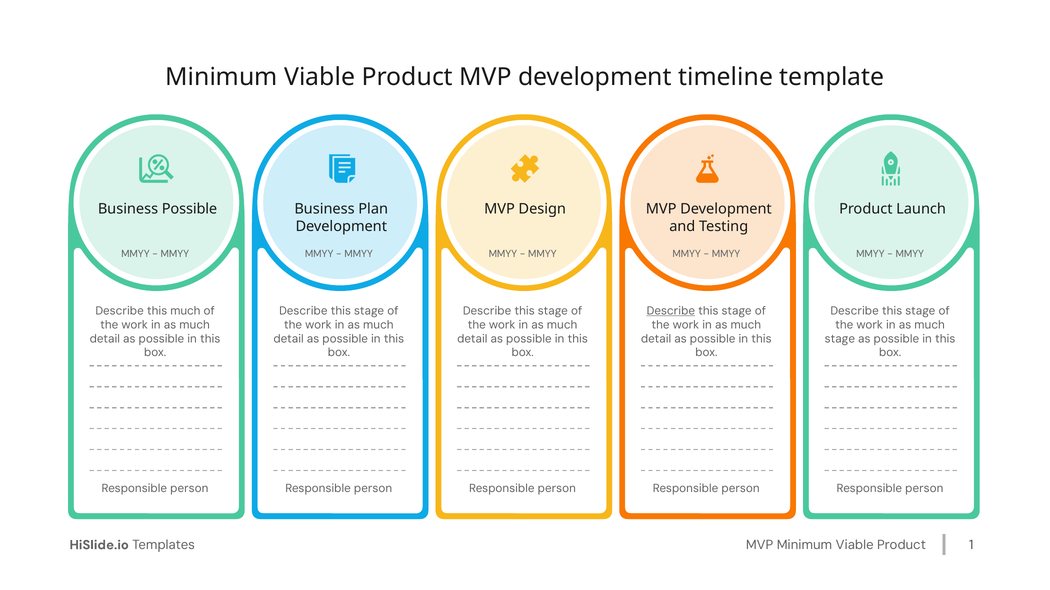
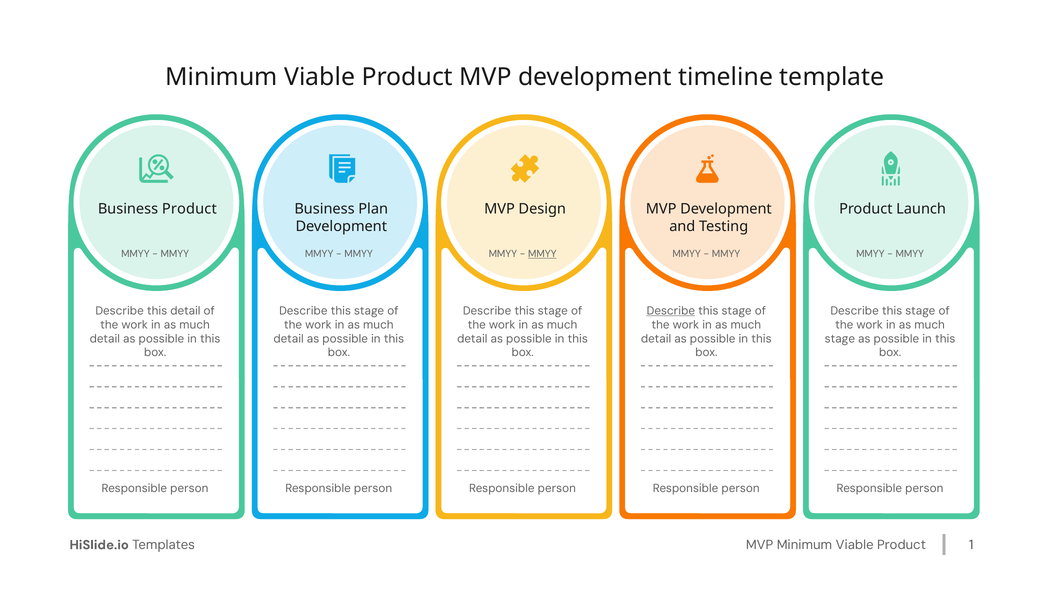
Business Possible: Possible -> Product
MMYY at (542, 254) underline: none -> present
this much: much -> detail
